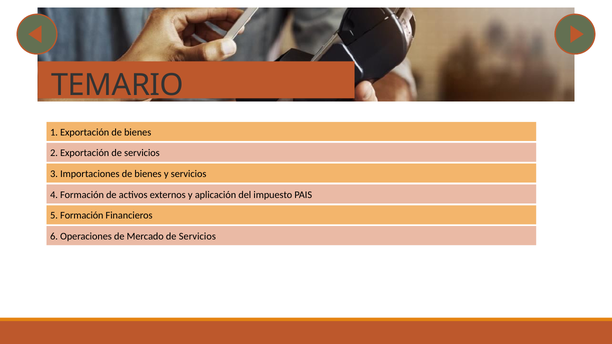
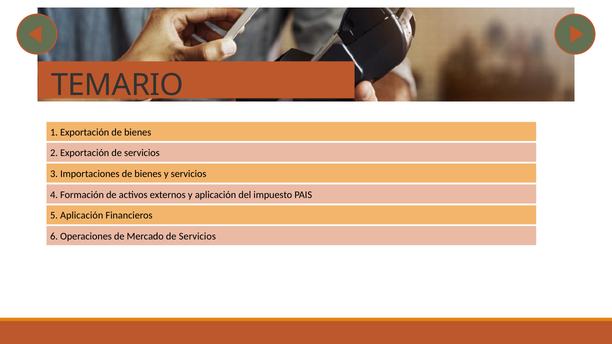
5 Formación: Formación -> Aplicación
